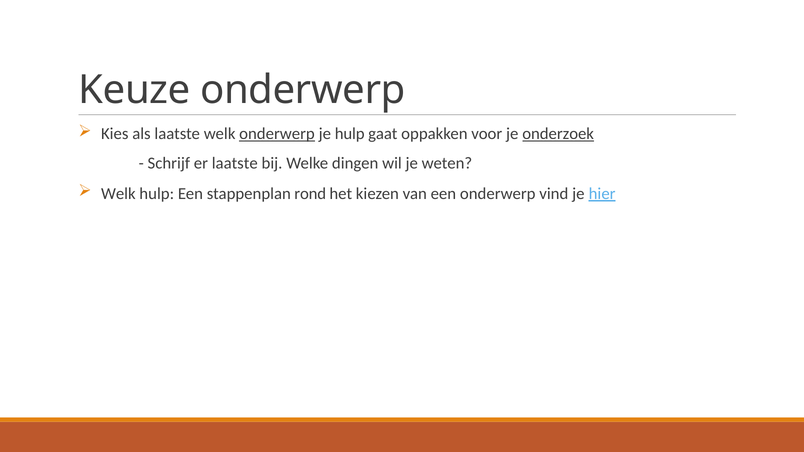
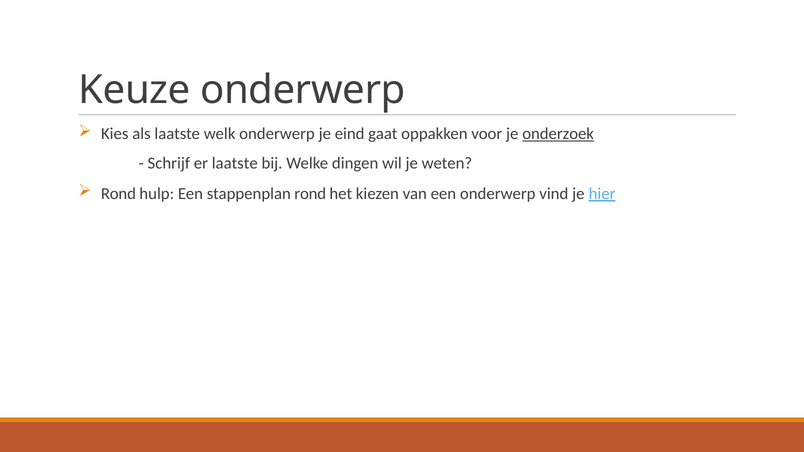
onderwerp at (277, 134) underline: present -> none
je hulp: hulp -> eind
Welk at (118, 194): Welk -> Rond
